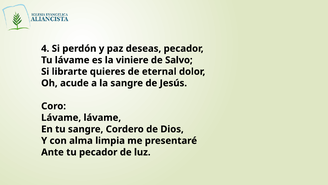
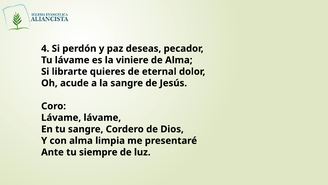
de Salvo: Salvo -> Alma
tu pecador: pecador -> siempre
